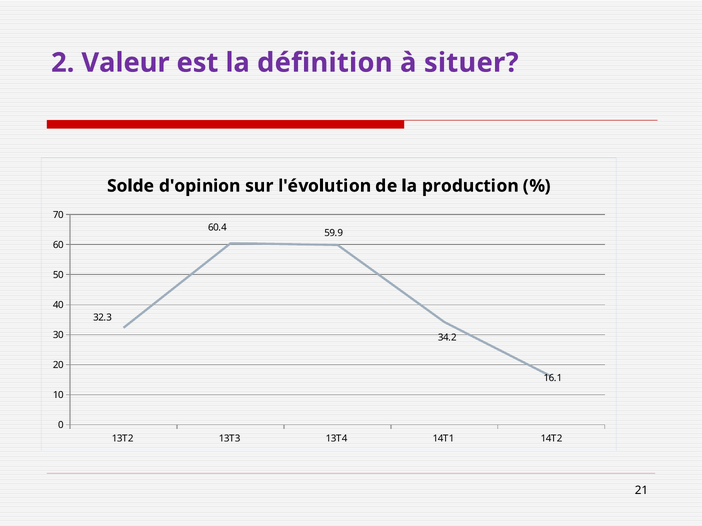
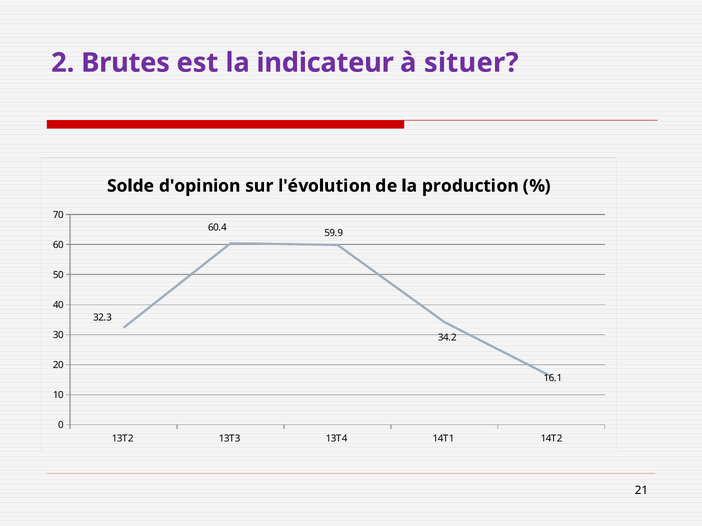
Valeur: Valeur -> Brutes
définition: définition -> indicateur
